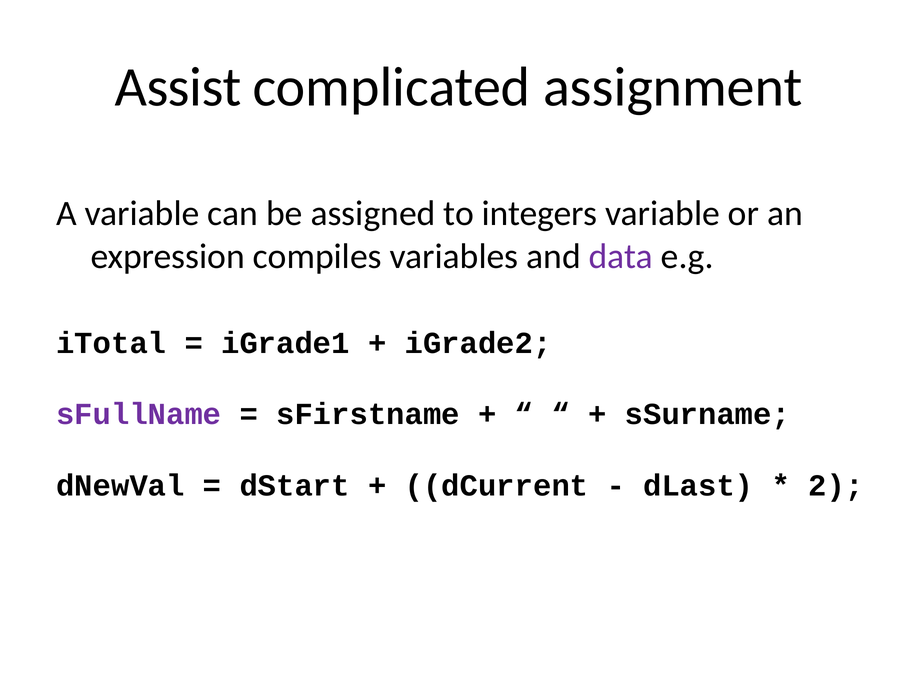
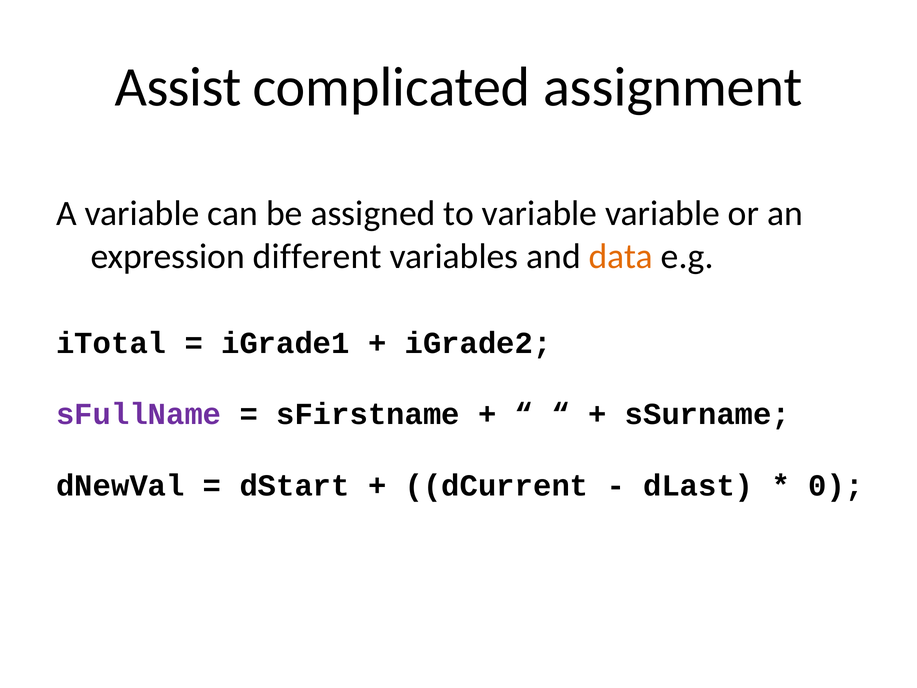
to integers: integers -> variable
compiles: compiles -> different
data colour: purple -> orange
2: 2 -> 0
